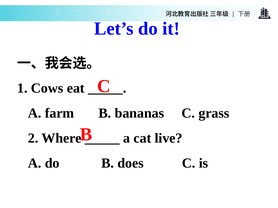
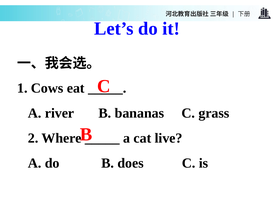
farm: farm -> river
